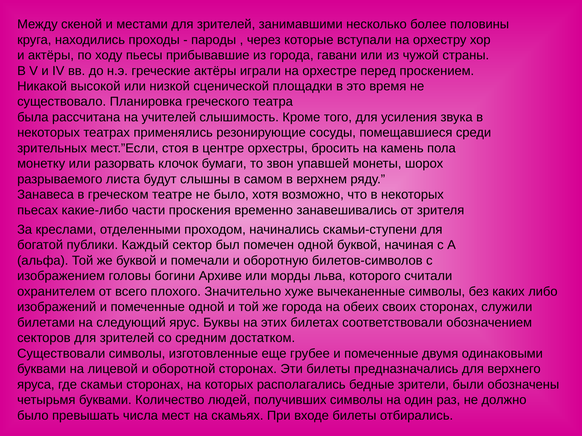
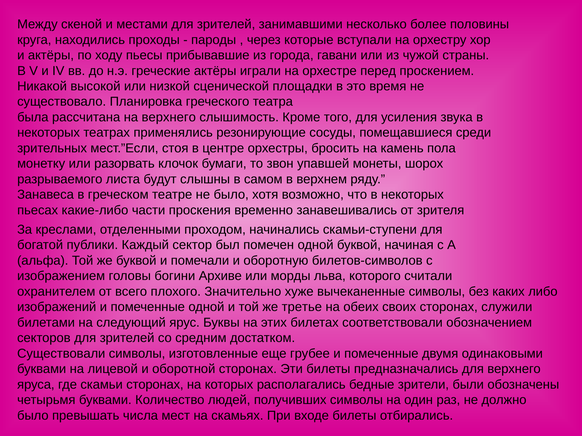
на учителей: учителей -> верхнего
же города: города -> третье
